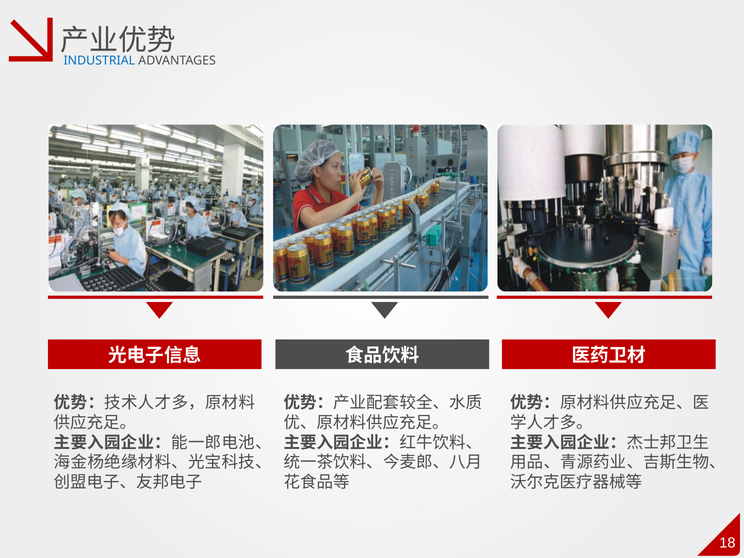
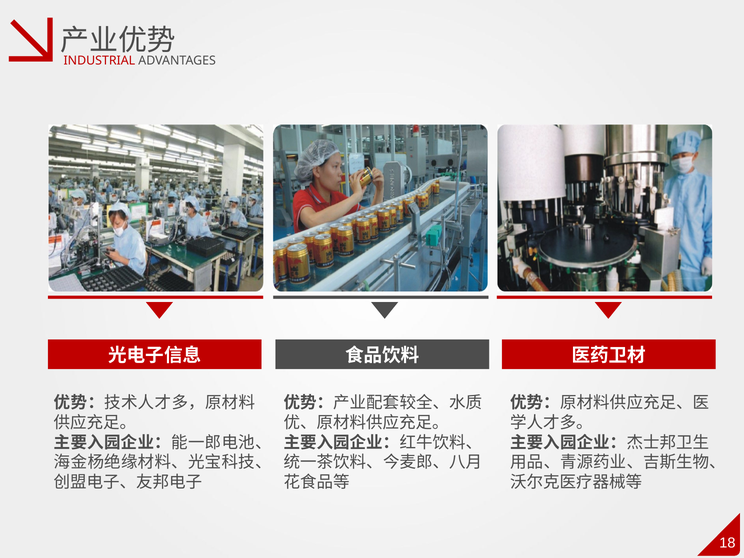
INDUSTRIAL colour: blue -> red
